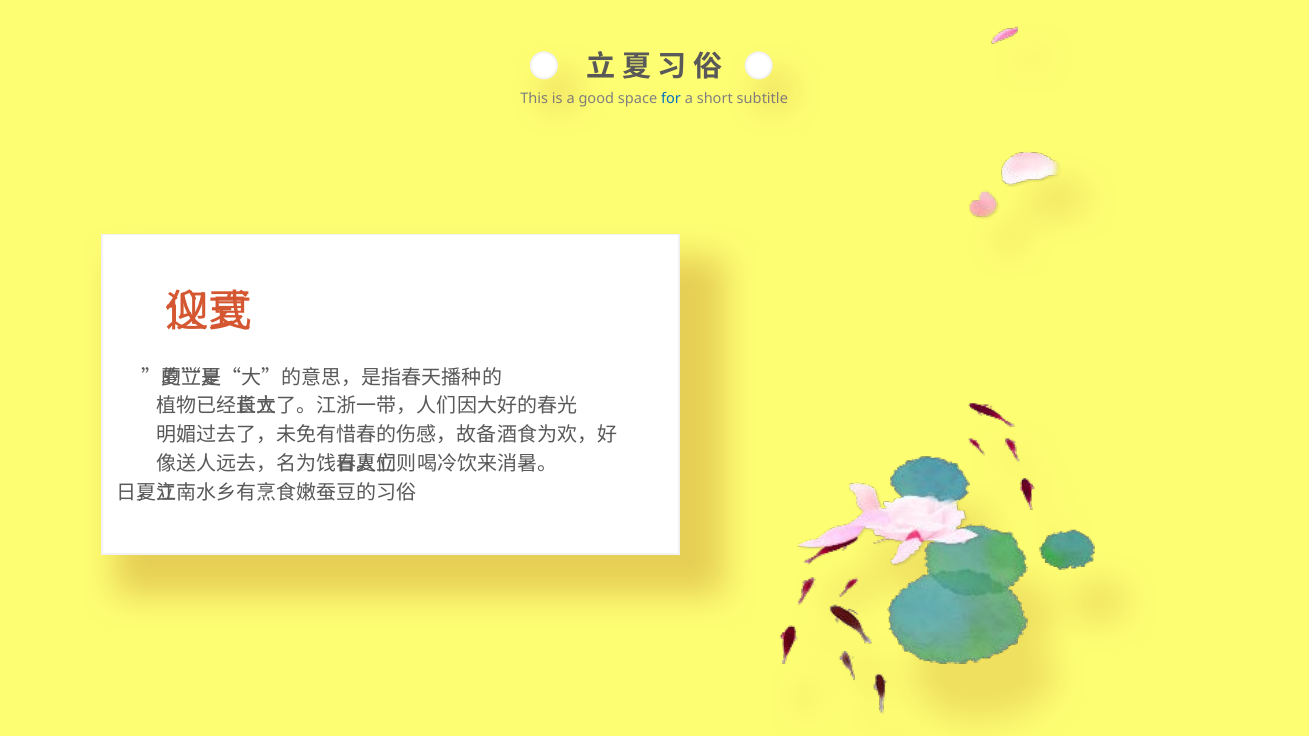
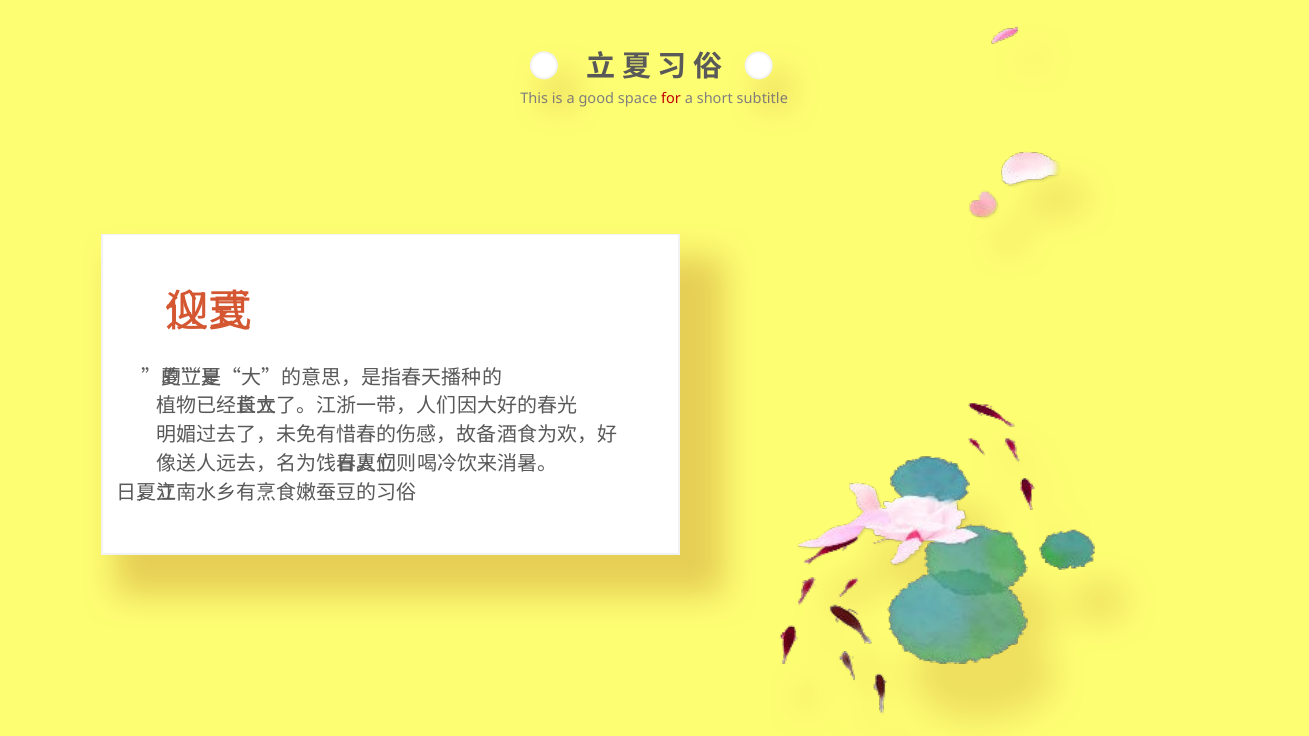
for colour: blue -> red
